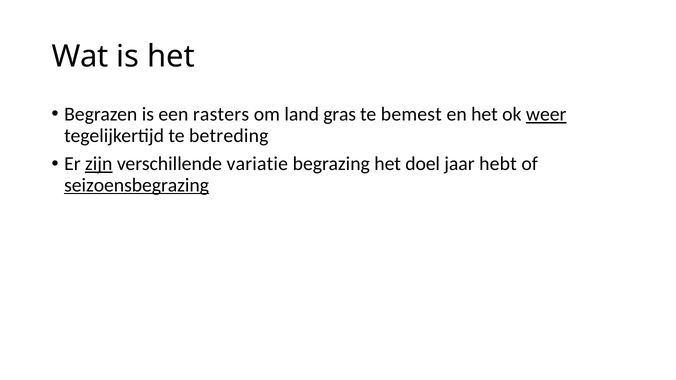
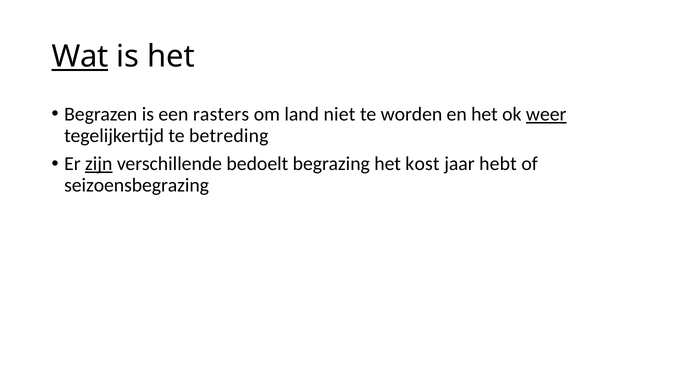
Wat underline: none -> present
gras: gras -> niet
bemest: bemest -> worden
variatie: variatie -> bedoelt
doel: doel -> kost
seizoensbegrazing underline: present -> none
